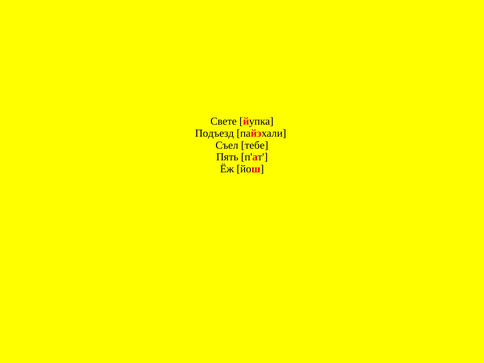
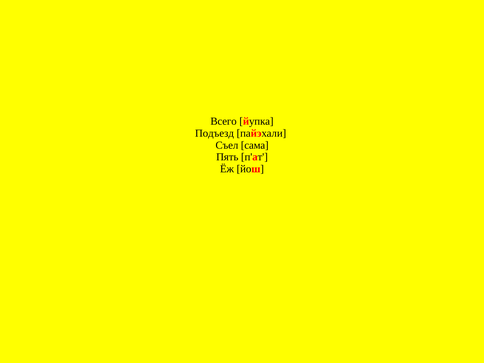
Свете: Свете -> Всего
тебе: тебе -> сама
